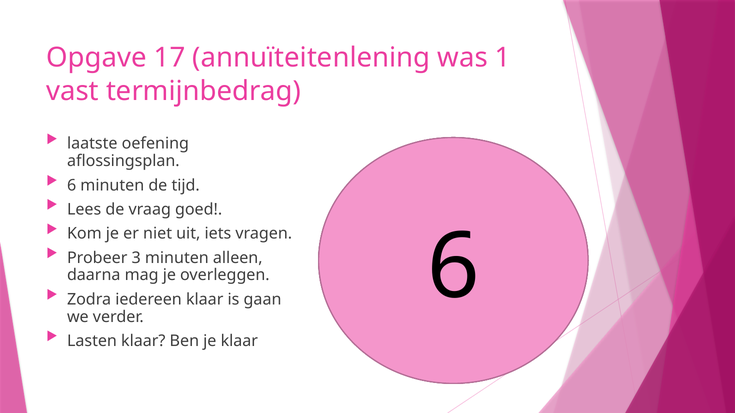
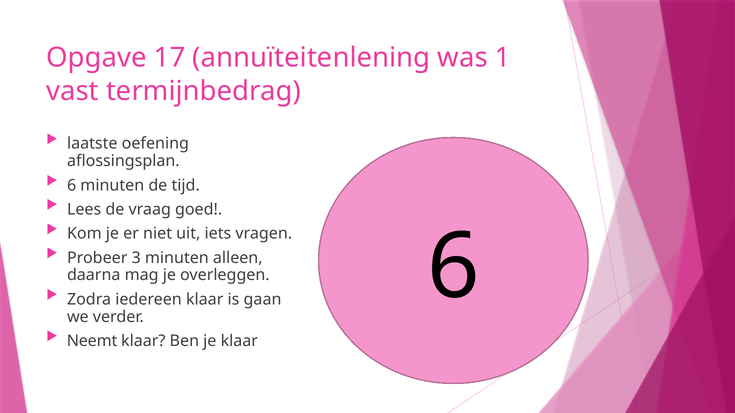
Lasten: Lasten -> Neemt
